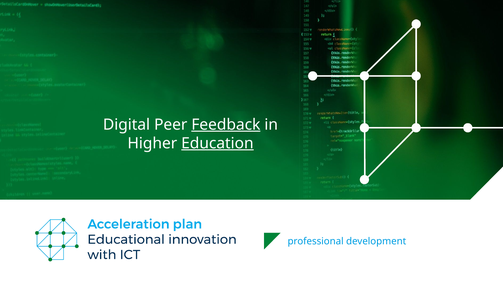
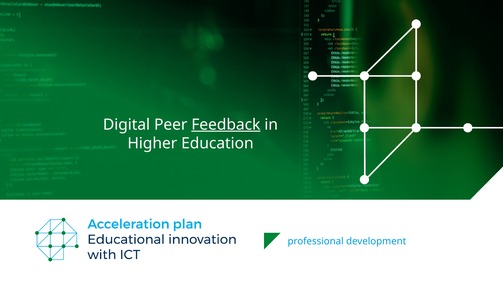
Education underline: present -> none
